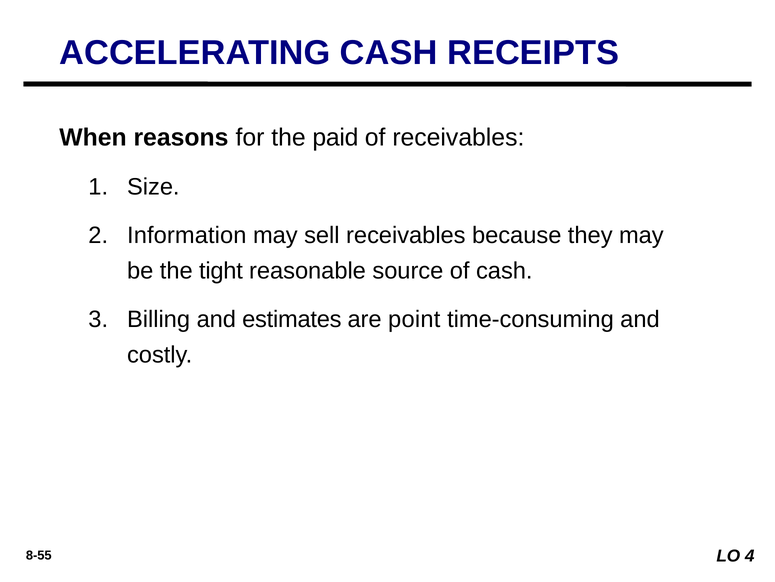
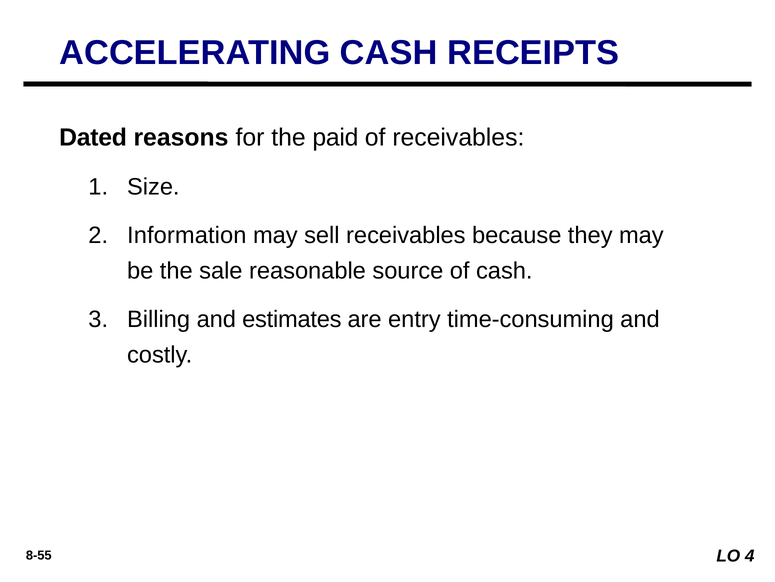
When: When -> Dated
tight: tight -> sale
point: point -> entry
